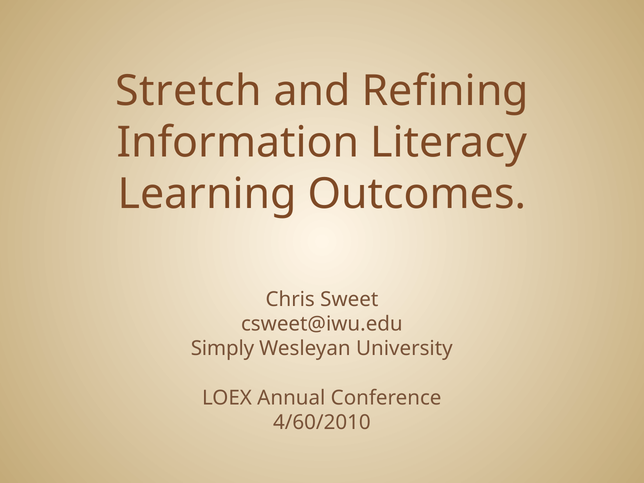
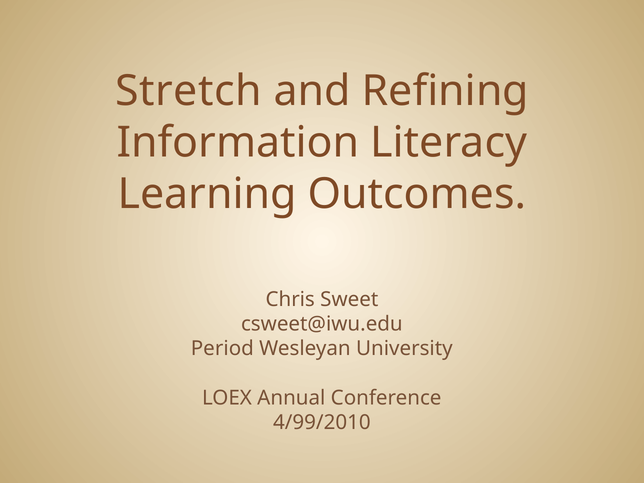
Simply: Simply -> Period
4/60/2010: 4/60/2010 -> 4/99/2010
